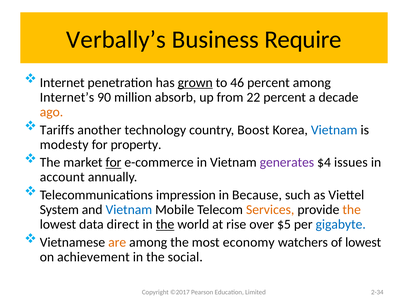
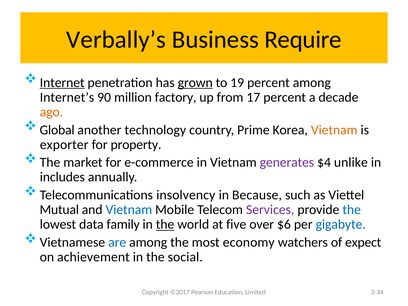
Internet underline: none -> present
46: 46 -> 19
absorb: absorb -> factory
22: 22 -> 17
Tariffs: Tariffs -> Global
Boost: Boost -> Prime
Vietnam at (334, 130) colour: blue -> orange
modesty: modesty -> exporter
for at (113, 162) underline: present -> none
issues: issues -> unlike
account: account -> includes
impression: impression -> insolvency
System: System -> Mutual
Services colour: orange -> purple
the at (352, 210) colour: orange -> blue
direct: direct -> family
rise: rise -> five
$5: $5 -> $6
are colour: orange -> blue
of lowest: lowest -> expect
